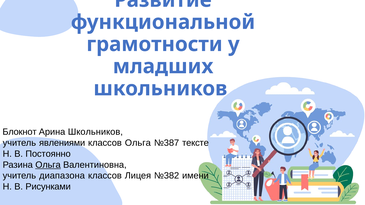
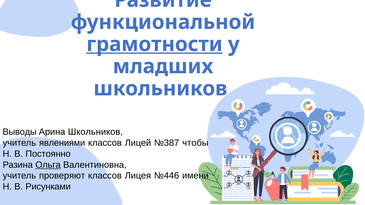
грамотности underline: none -> present
Блокнот: Блокнот -> Выводы
классов Ольга: Ольга -> Лицей
тексте: тексте -> чтобы
диапазона: диапазона -> проверяют
№382: №382 -> №446
